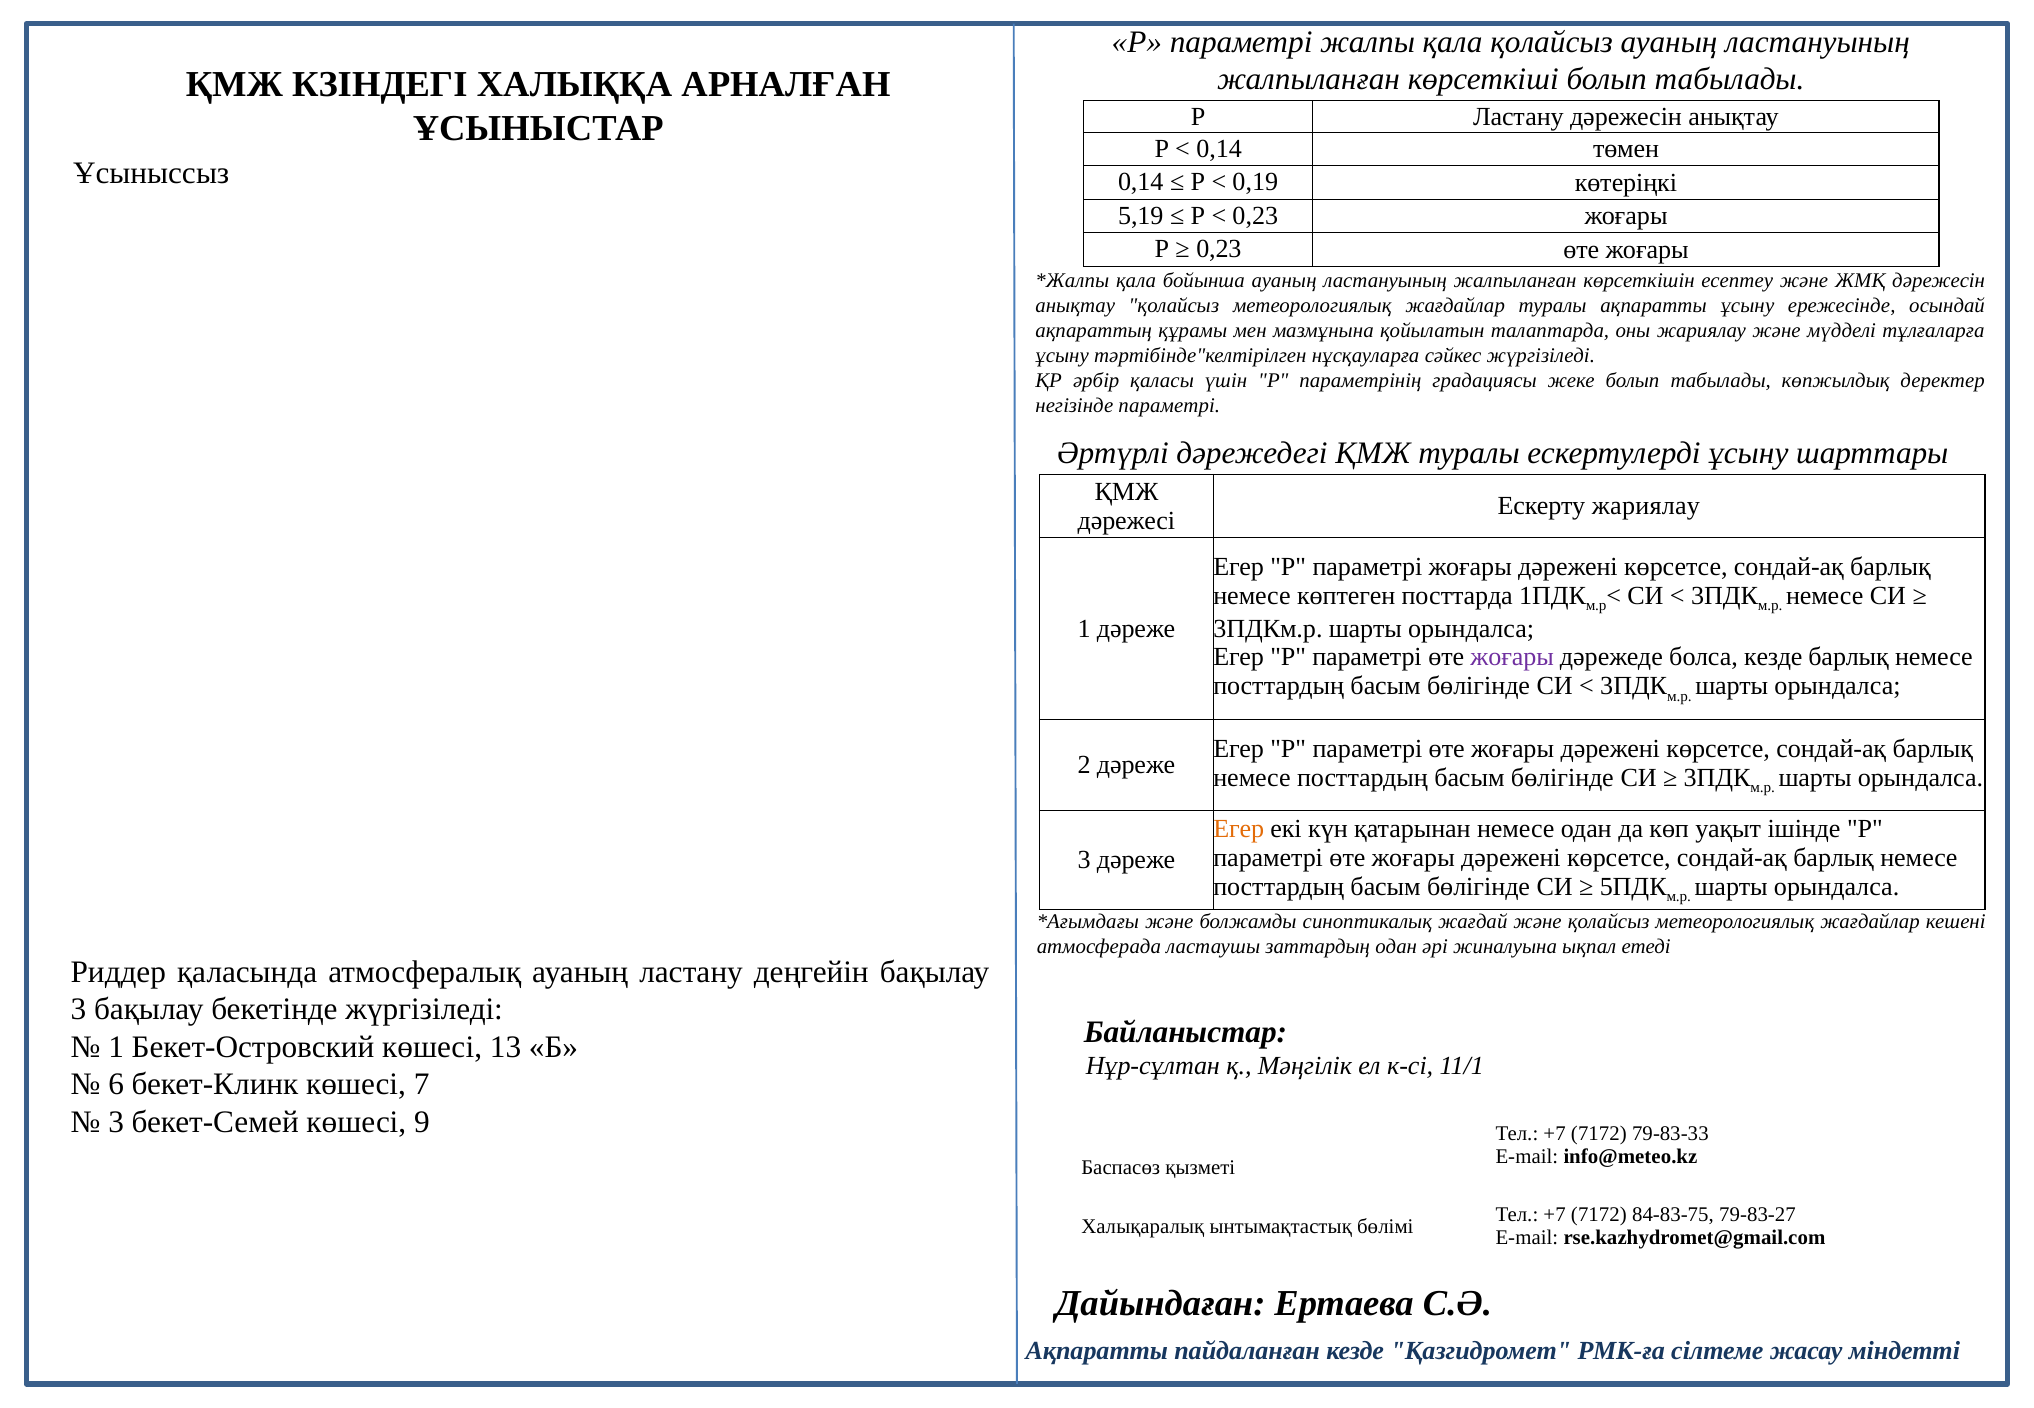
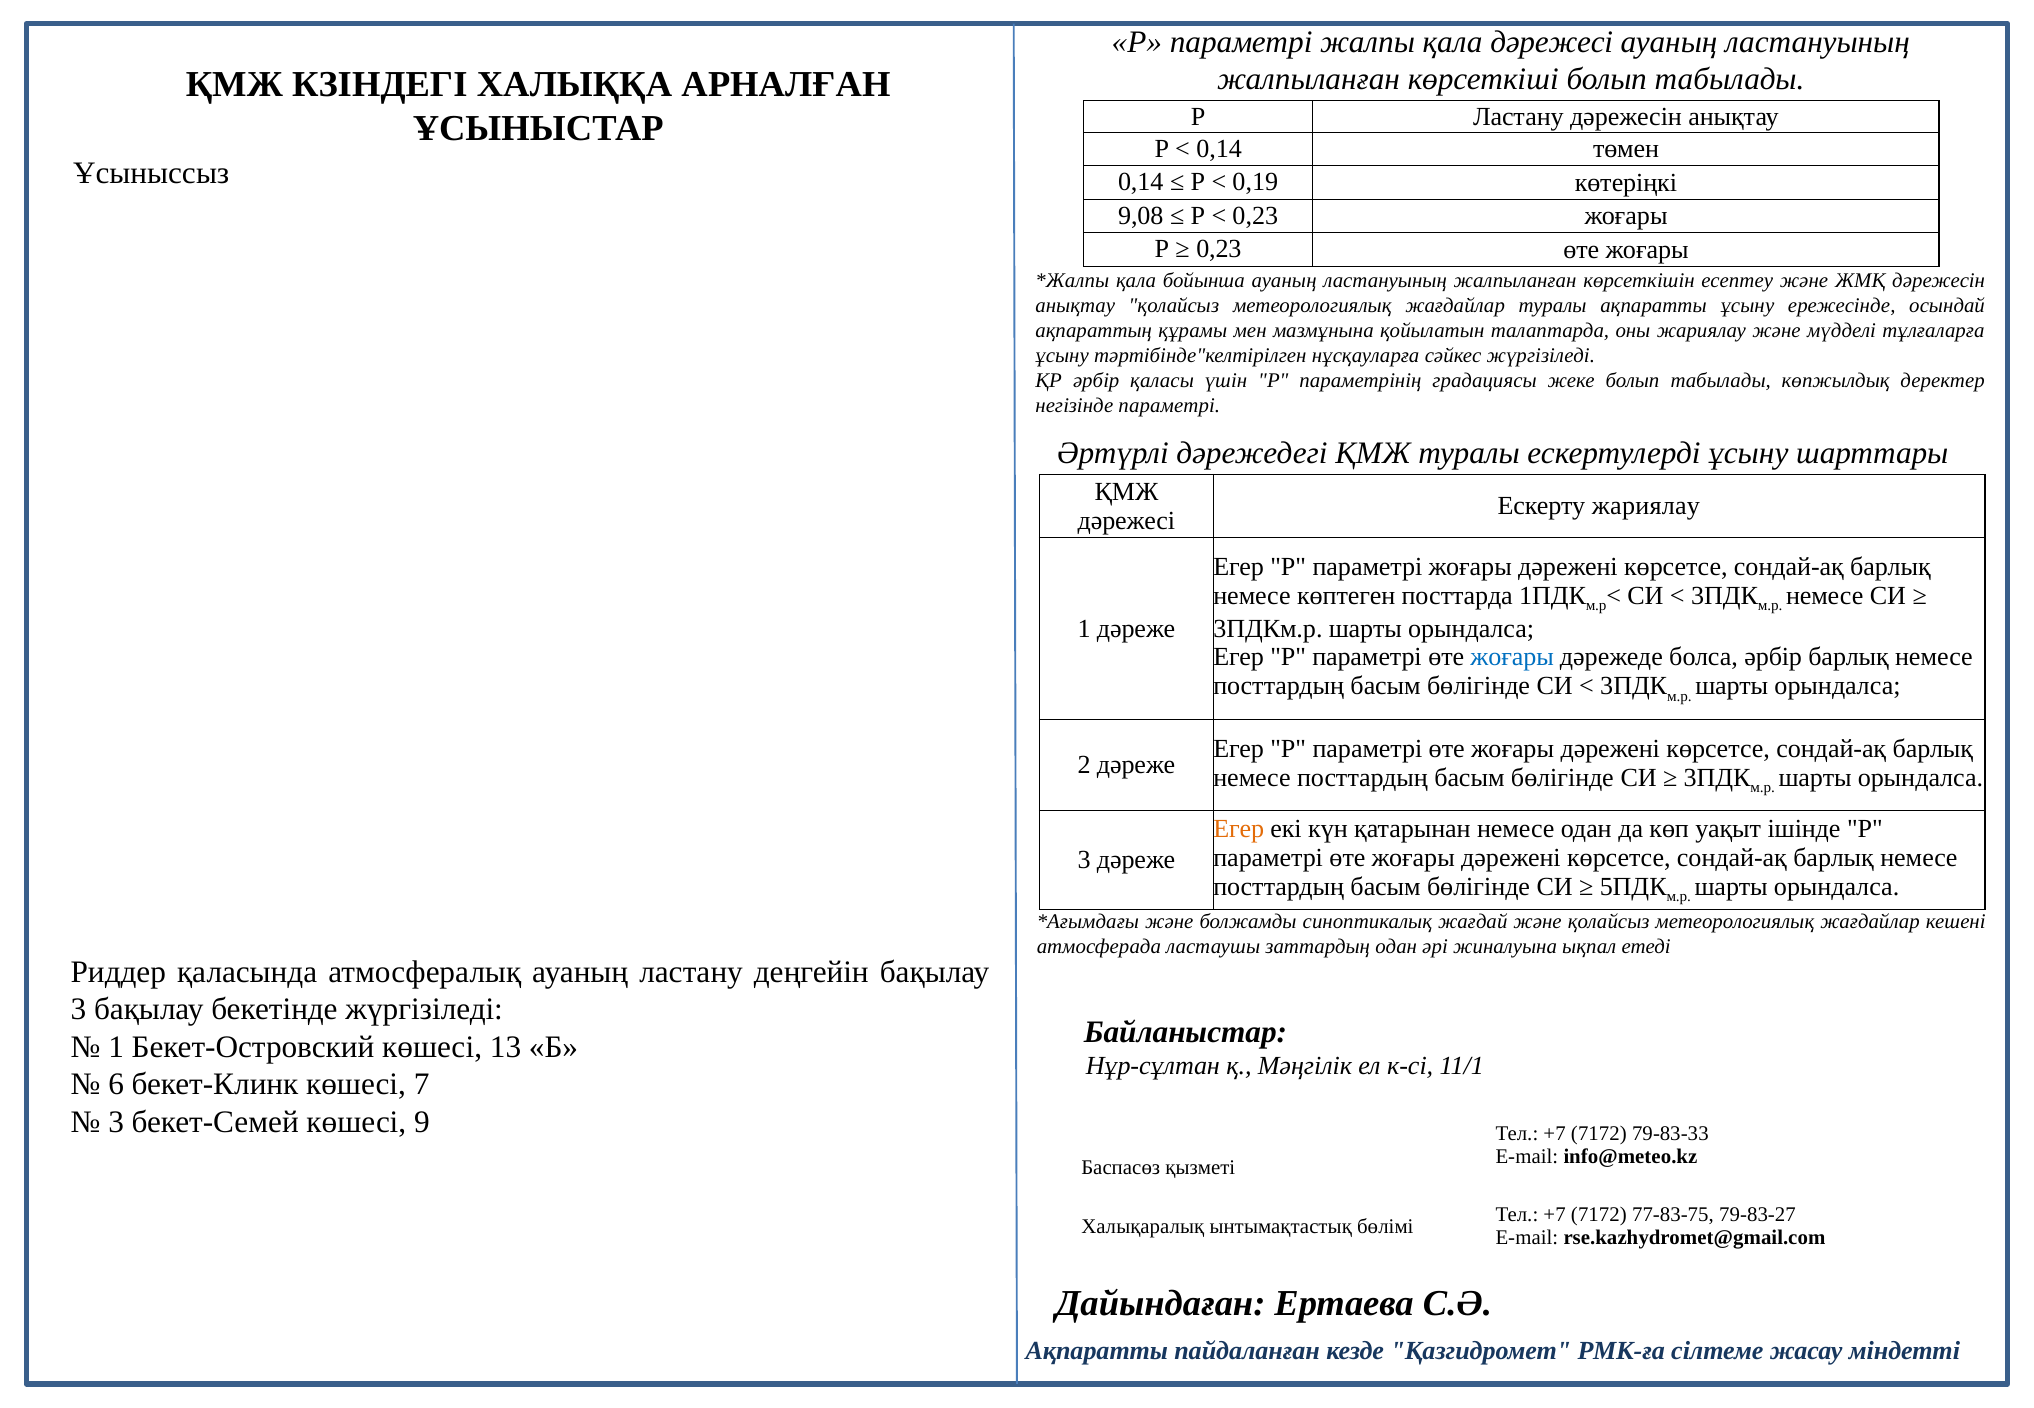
қала қолайсыз: қолайсыз -> дәрежесі
5,19: 5,19 -> 9,08
жоғары at (1512, 657) colour: purple -> blue
болса кезде: кезде -> әрбір
84-83-75: 84-83-75 -> 77-83-75
